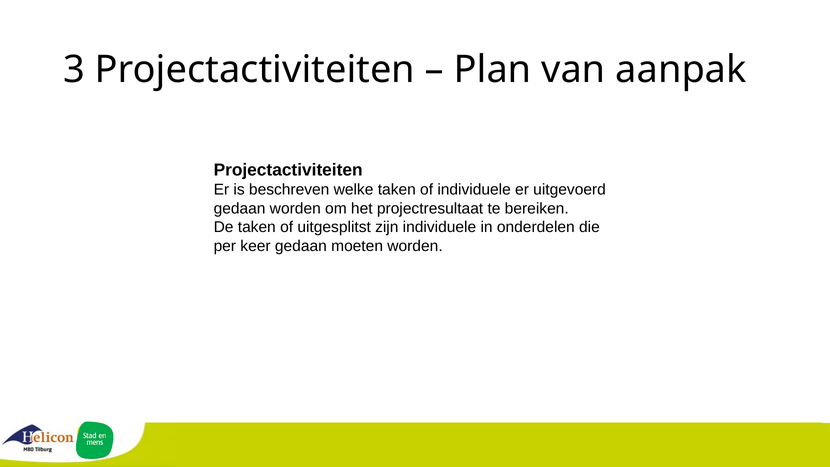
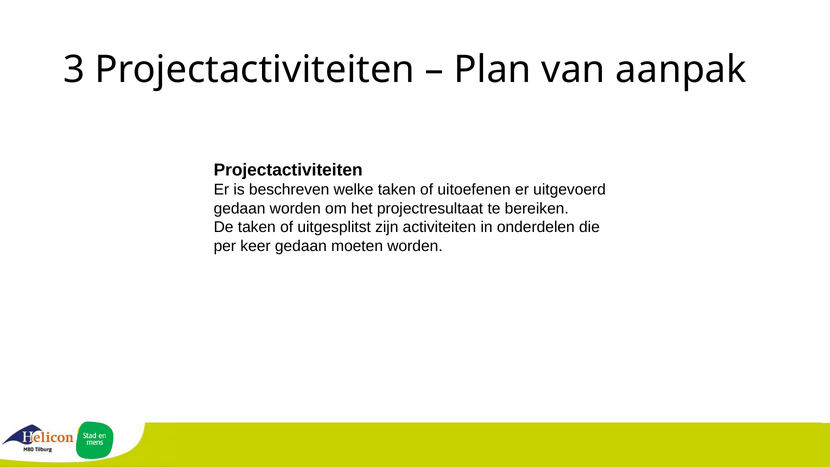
of individuele: individuele -> uitoefenen
zijn individuele: individuele -> activiteiten
